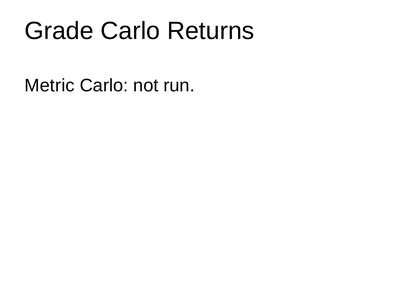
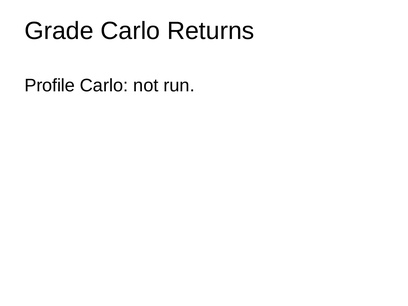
Metric: Metric -> Profile
